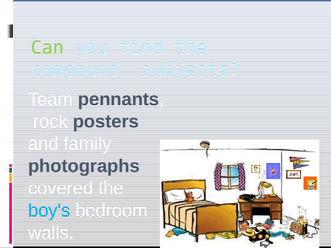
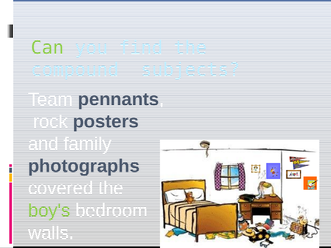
boy's colour: light blue -> light green
